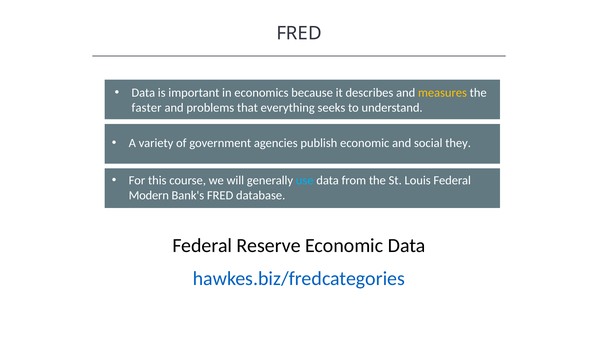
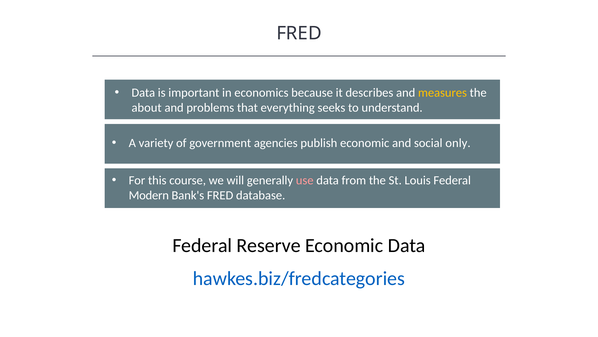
faster: faster -> about
they: they -> only
use colour: light blue -> pink
